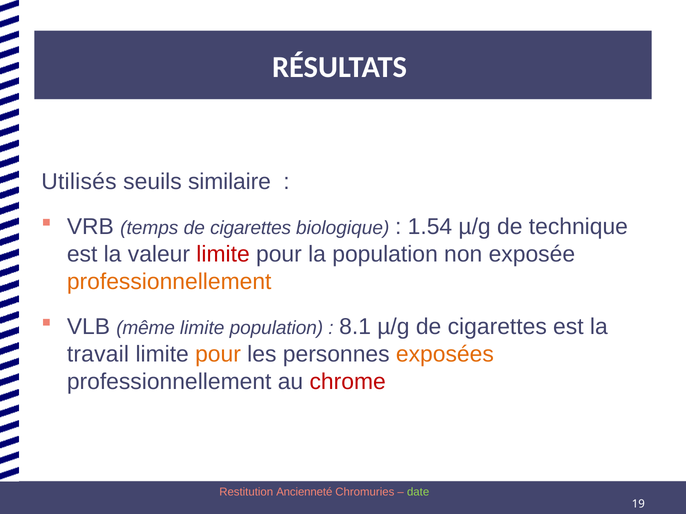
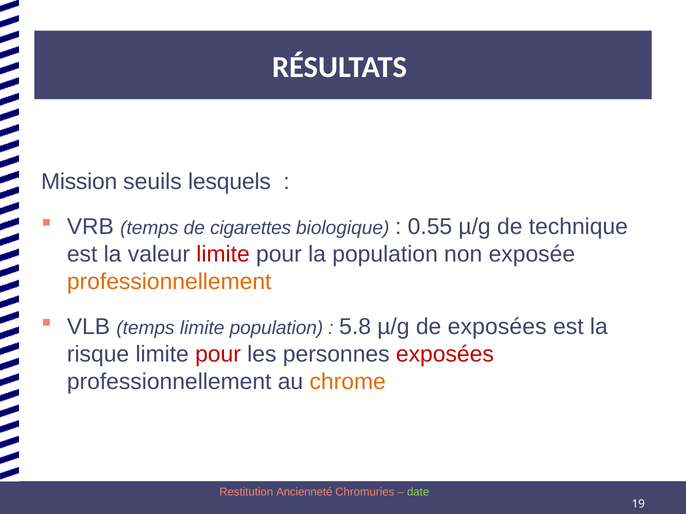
Utilisés: Utilisés -> Mission
similaire: similaire -> lesquels
1.54: 1.54 -> 0.55
VLB même: même -> temps
8.1: 8.1 -> 5.8
µ/g de cigarettes: cigarettes -> exposées
travail: travail -> risque
pour at (218, 355) colour: orange -> red
exposées at (445, 355) colour: orange -> red
chrome colour: red -> orange
